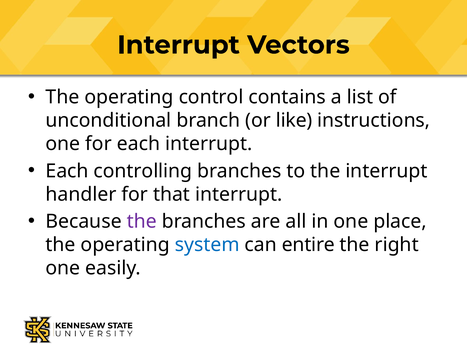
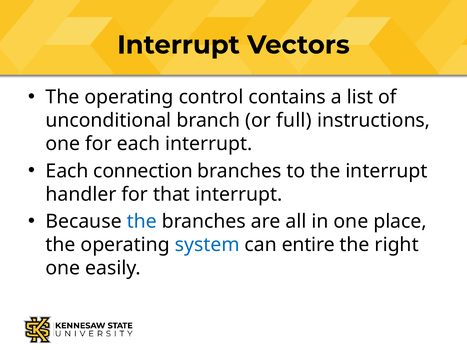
like: like -> full
controlling: controlling -> connection
the at (142, 222) colour: purple -> blue
